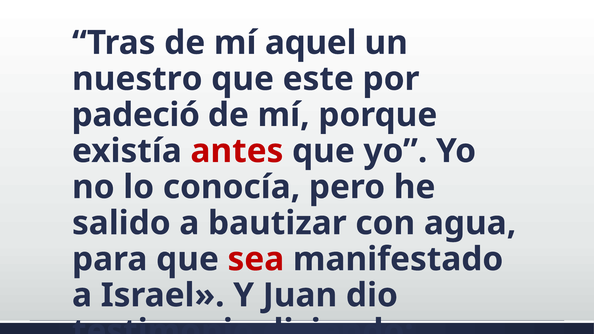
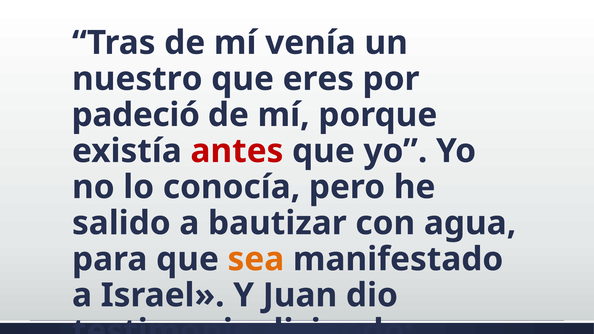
aquel: aquel -> venía
este: este -> eres
sea colour: red -> orange
